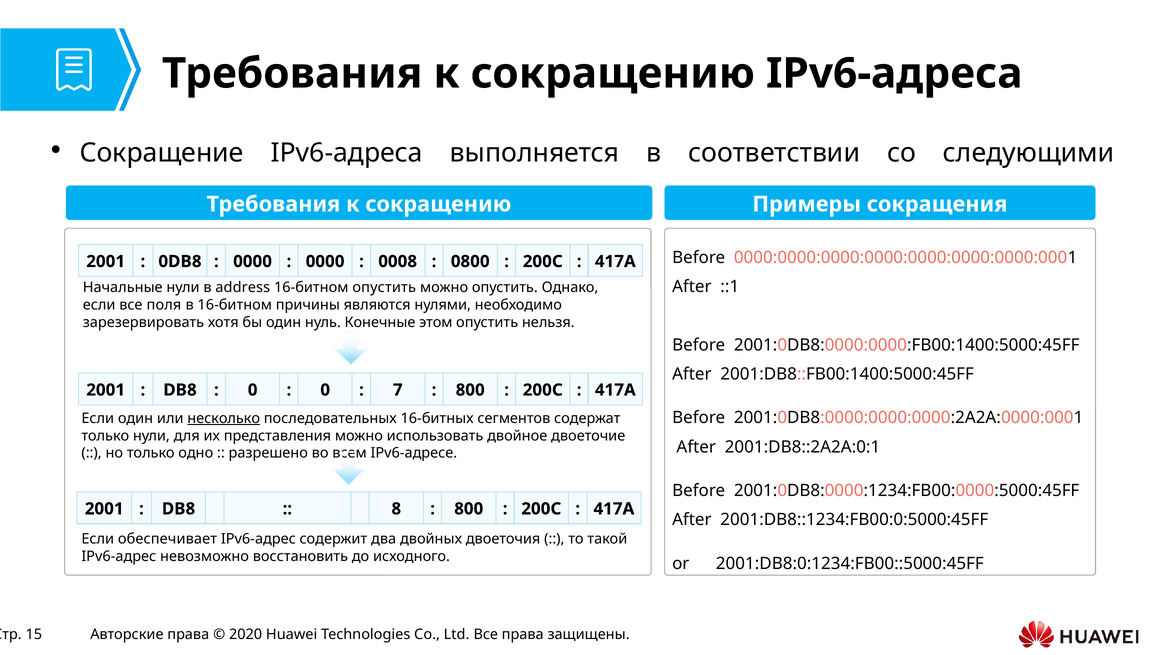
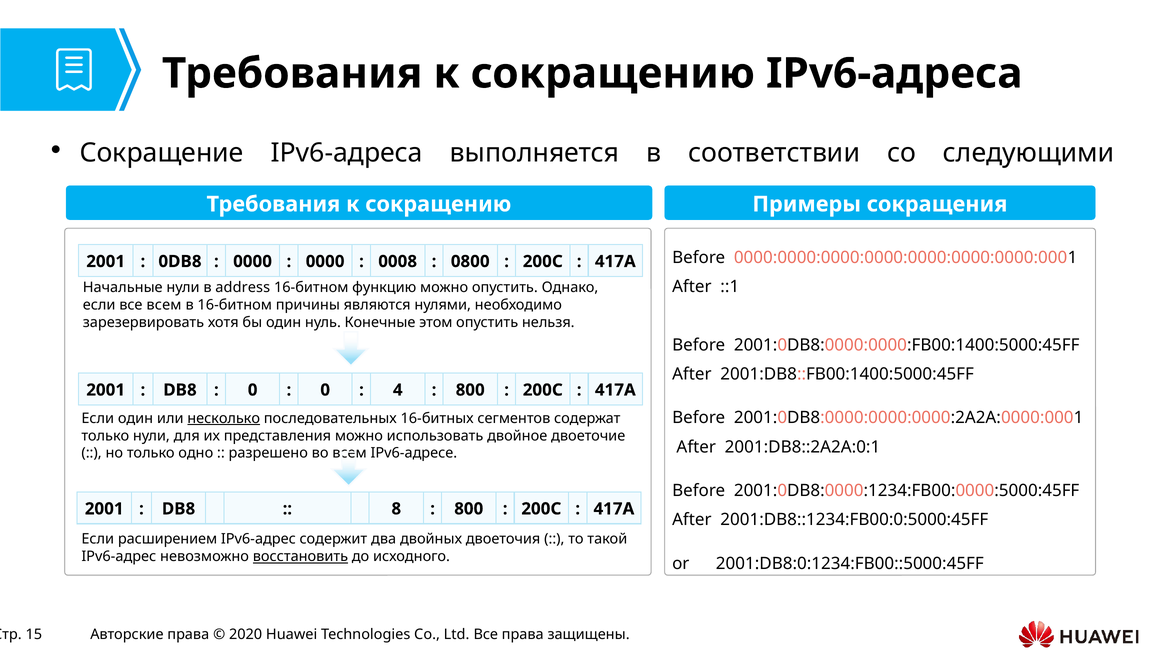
16-битном опустить: опустить -> функцию
все поля: поля -> всем
7: 7 -> 4
обеспечивает: обеспечивает -> расширением
восстановить underline: none -> present
